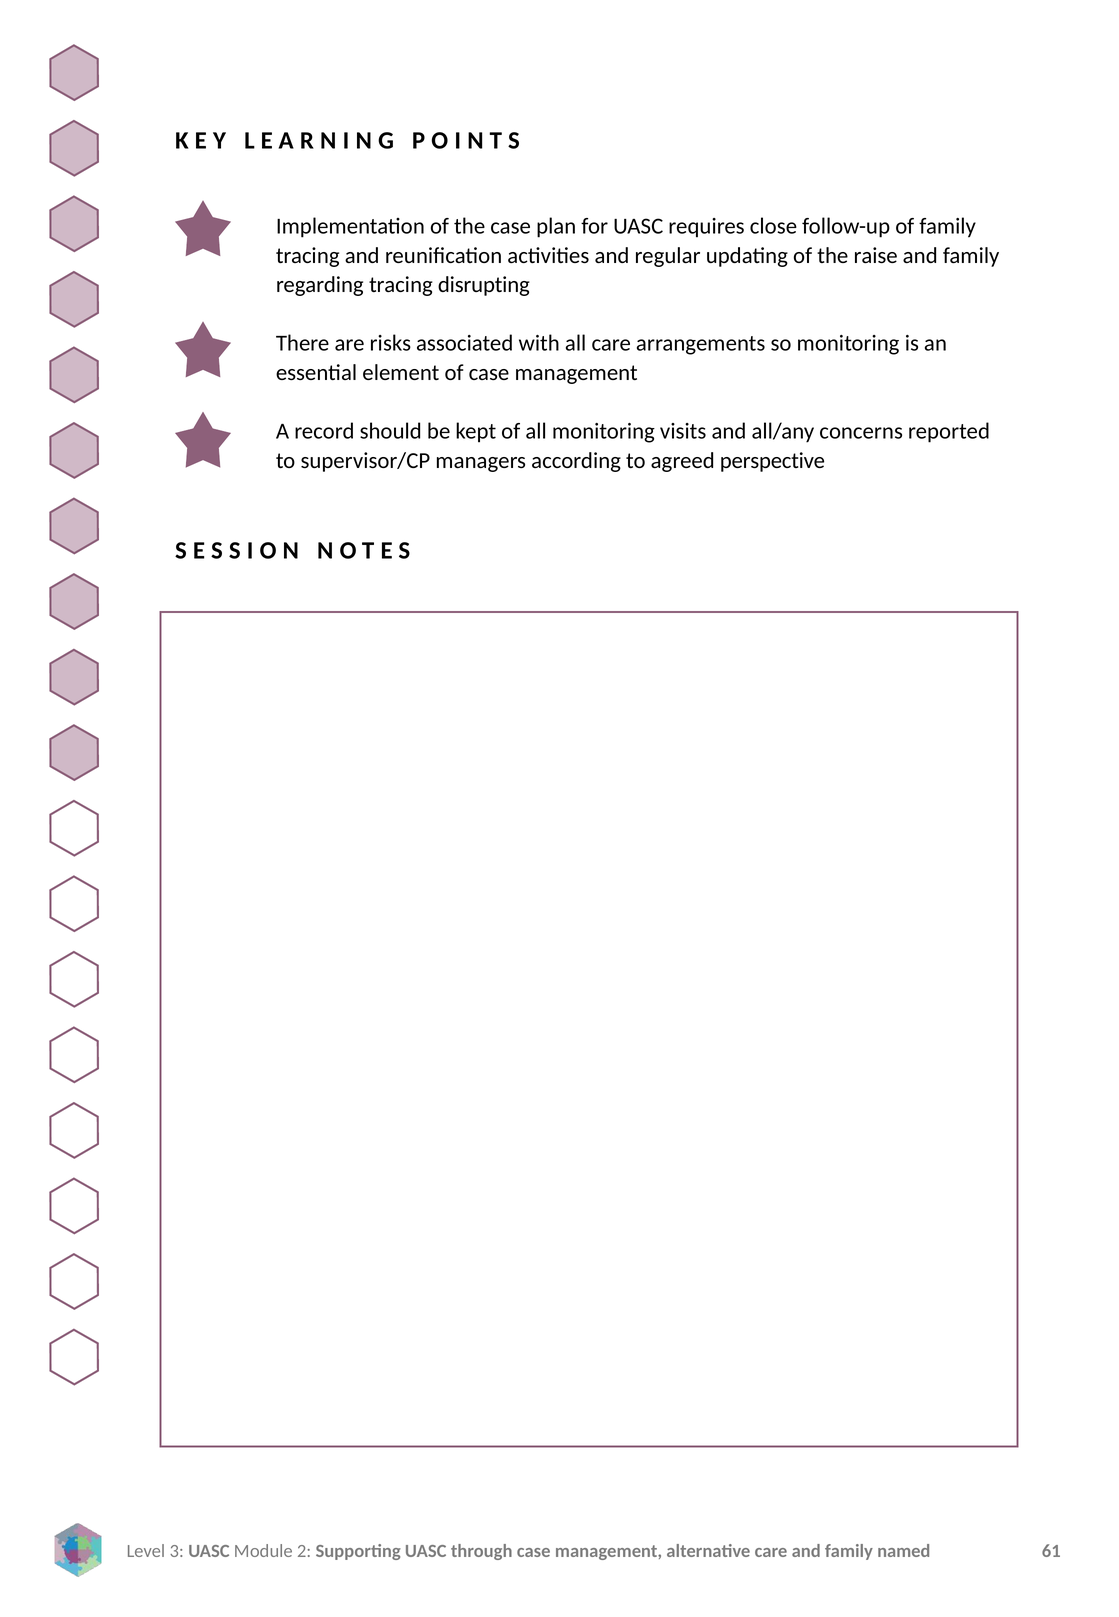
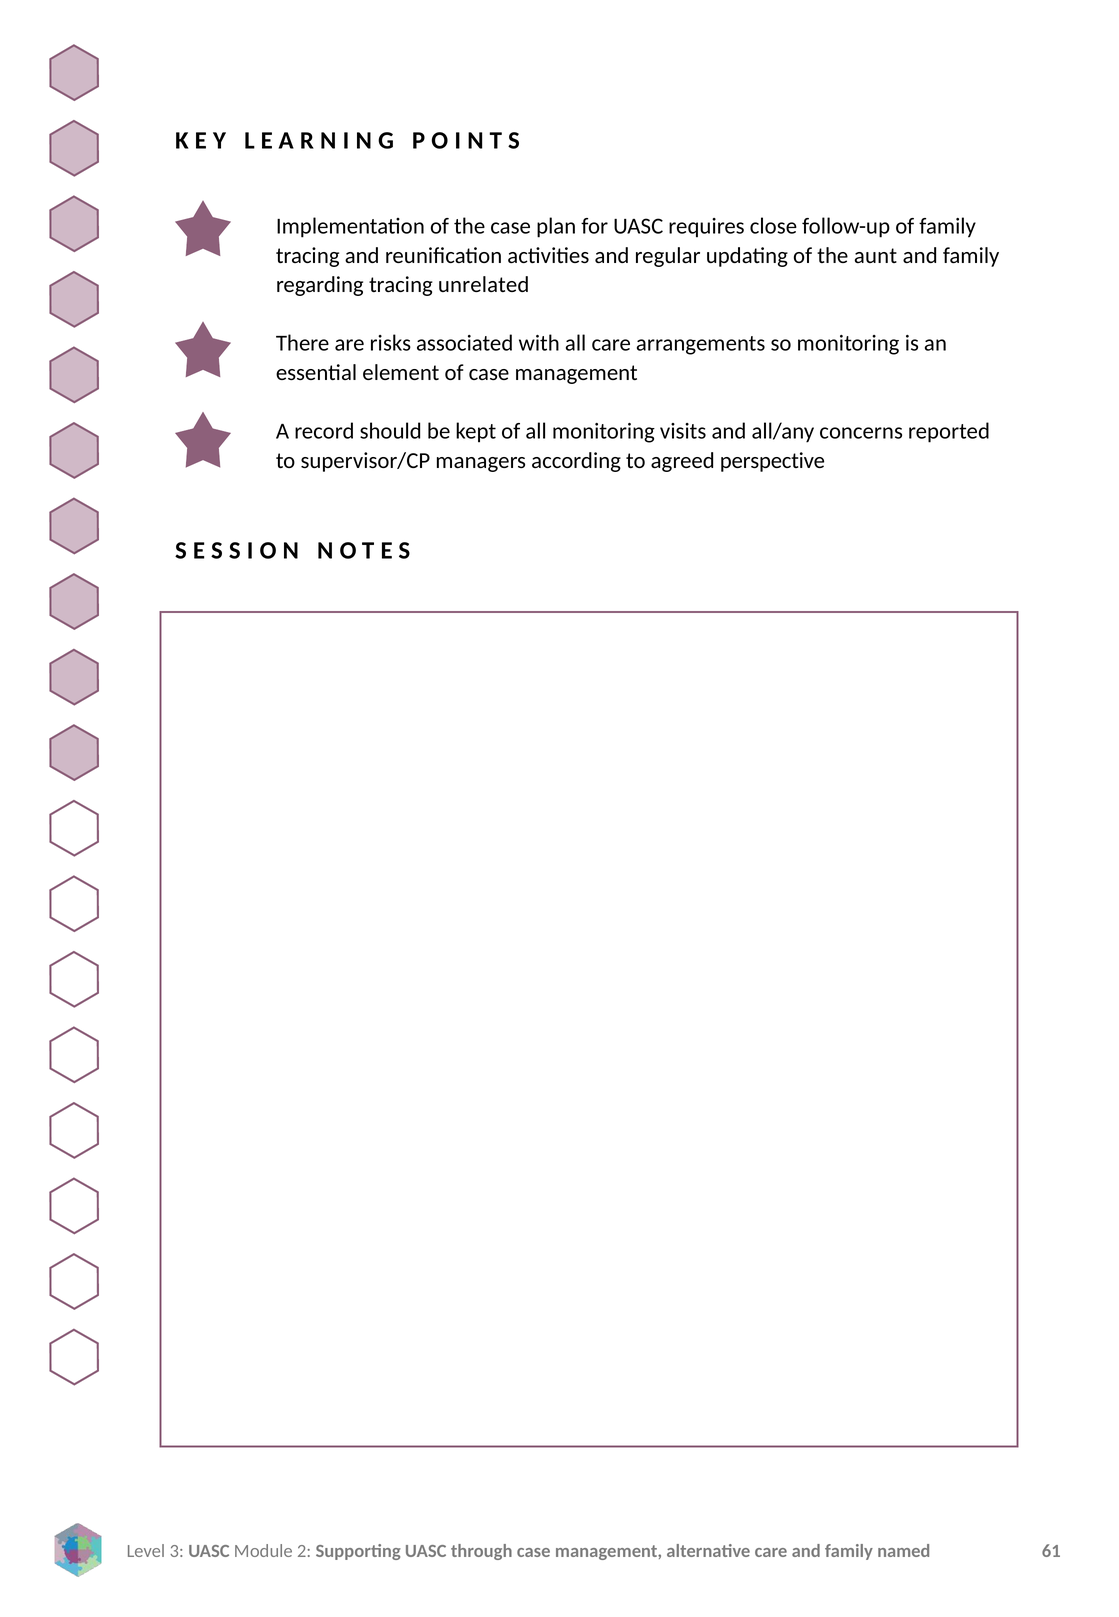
raise: raise -> aunt
disrupting: disrupting -> unrelated
